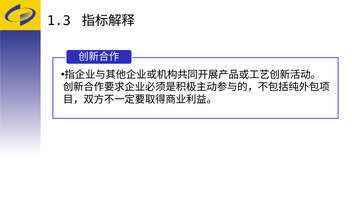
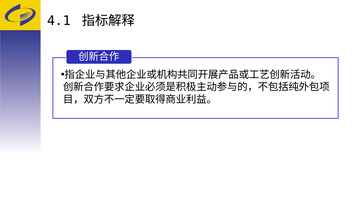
1.3: 1.3 -> 4.1
